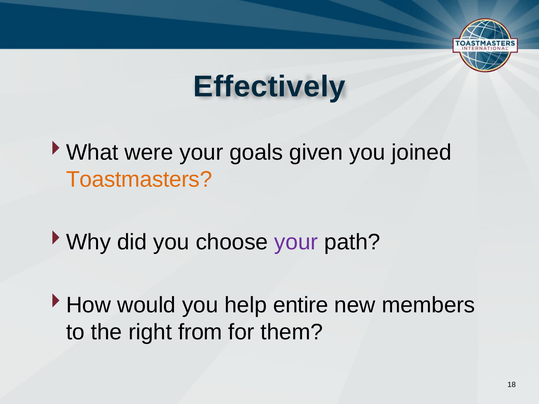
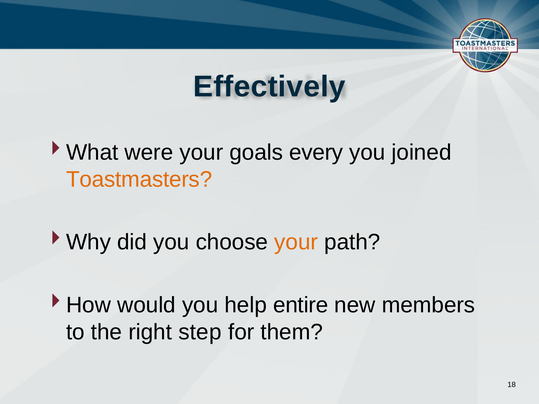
given: given -> every
your at (296, 242) colour: purple -> orange
from: from -> step
